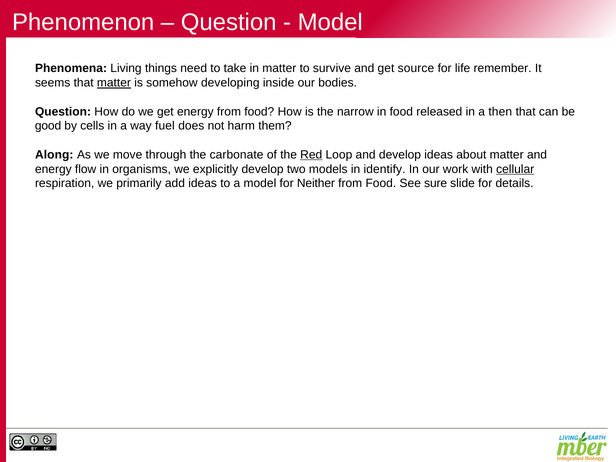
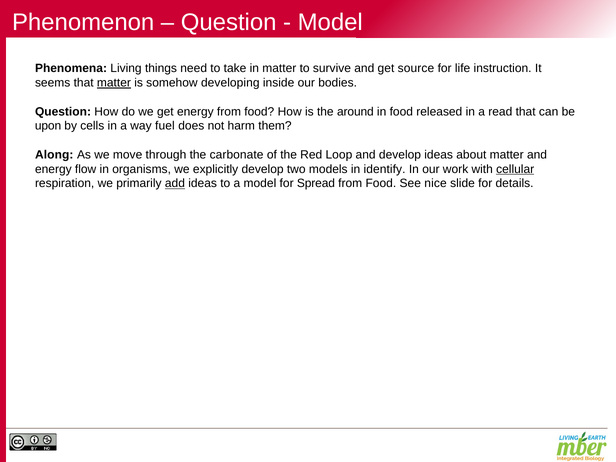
remember: remember -> instruction
narrow: narrow -> around
then: then -> read
good: good -> upon
Red underline: present -> none
add underline: none -> present
Neither: Neither -> Spread
sure: sure -> nice
